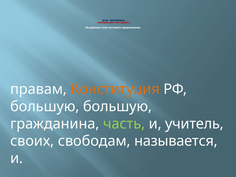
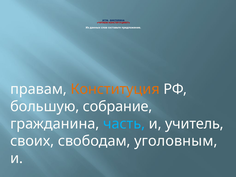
большую большую: большую -> собрание
часть colour: light green -> light blue
называется: называется -> уголовным
